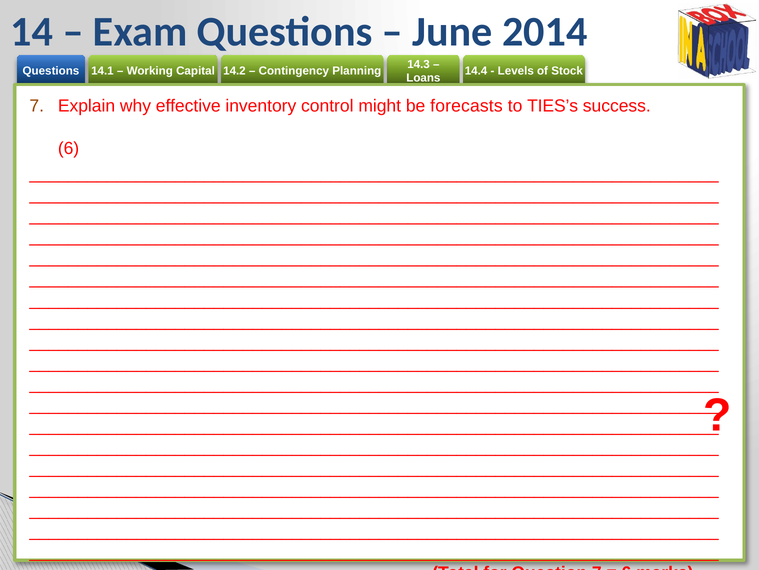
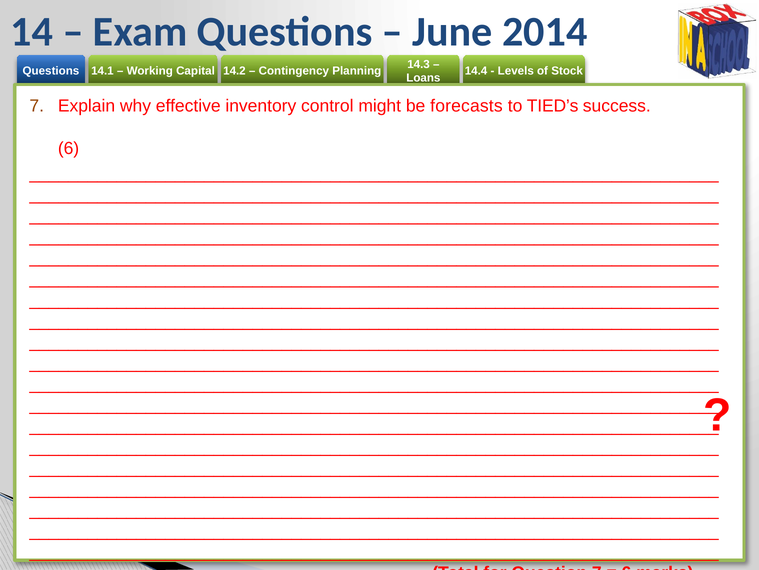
TIES’s: TIES’s -> TIED’s
